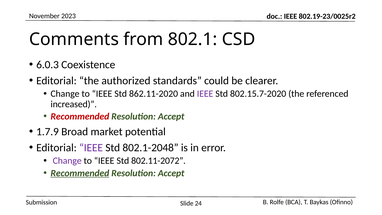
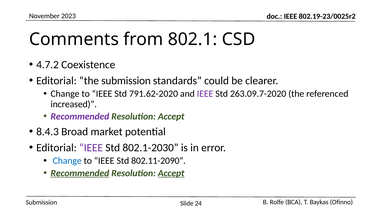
6.0.3: 6.0.3 -> 4.7.2
the authorized: authorized -> submission
862.11-2020: 862.11-2020 -> 791.62-2020
802.15.7-2020: 802.15.7-2020 -> 263.09.7-2020
Recommended at (80, 116) colour: red -> purple
1.7.9: 1.7.9 -> 8.4.3
802.1-2048: 802.1-2048 -> 802.1-2030
Change at (67, 161) colour: purple -> blue
802.11-2072: 802.11-2072 -> 802.11-2090
Accept at (171, 173) underline: none -> present
